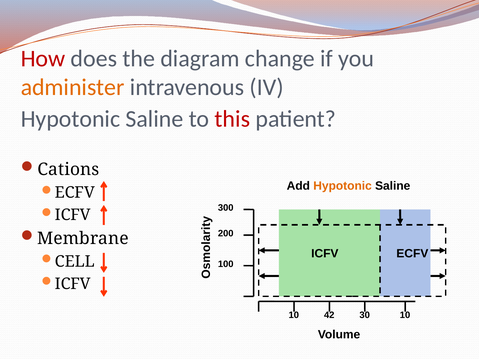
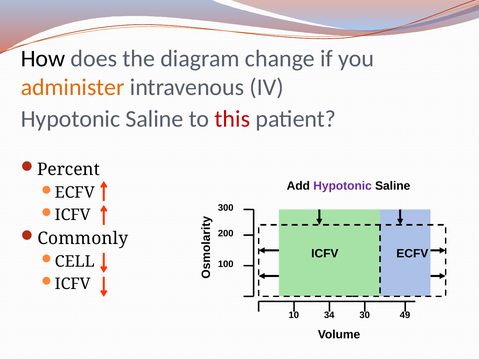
How colour: red -> black
Cations: Cations -> Percent
Hypotonic at (343, 186) colour: orange -> purple
Membrane: Membrane -> Commonly
42: 42 -> 34
30 10: 10 -> 49
